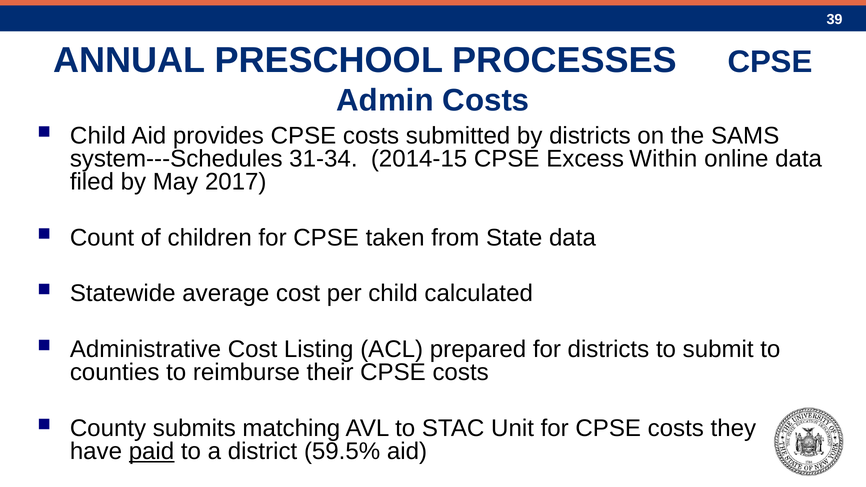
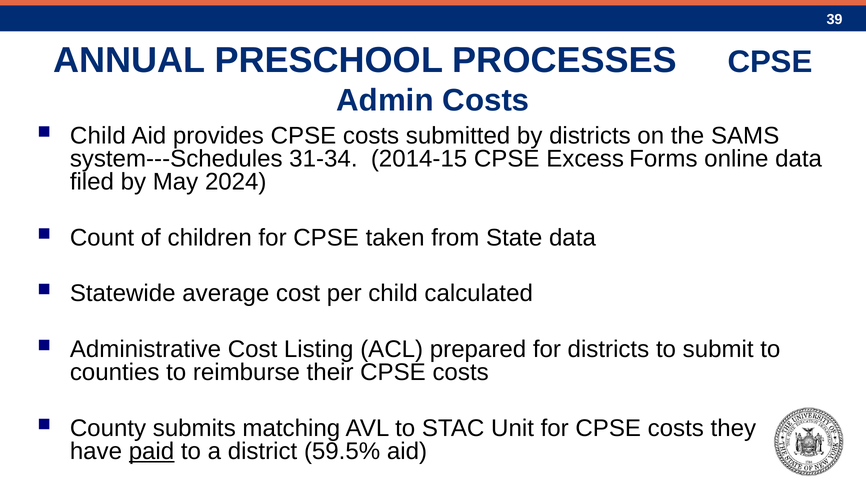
Within: Within -> Forms
2017: 2017 -> 2024
